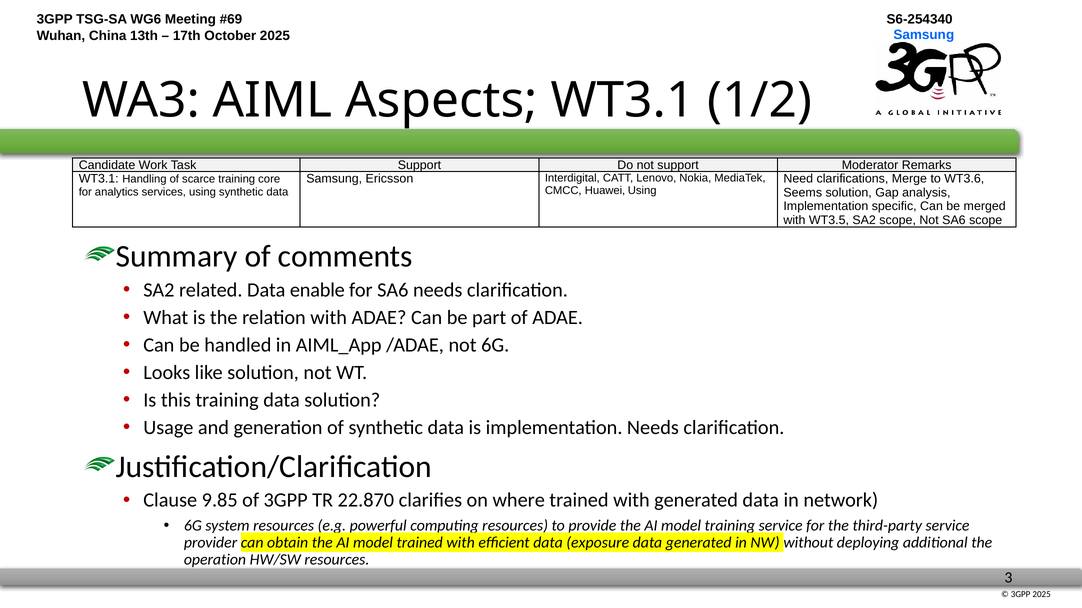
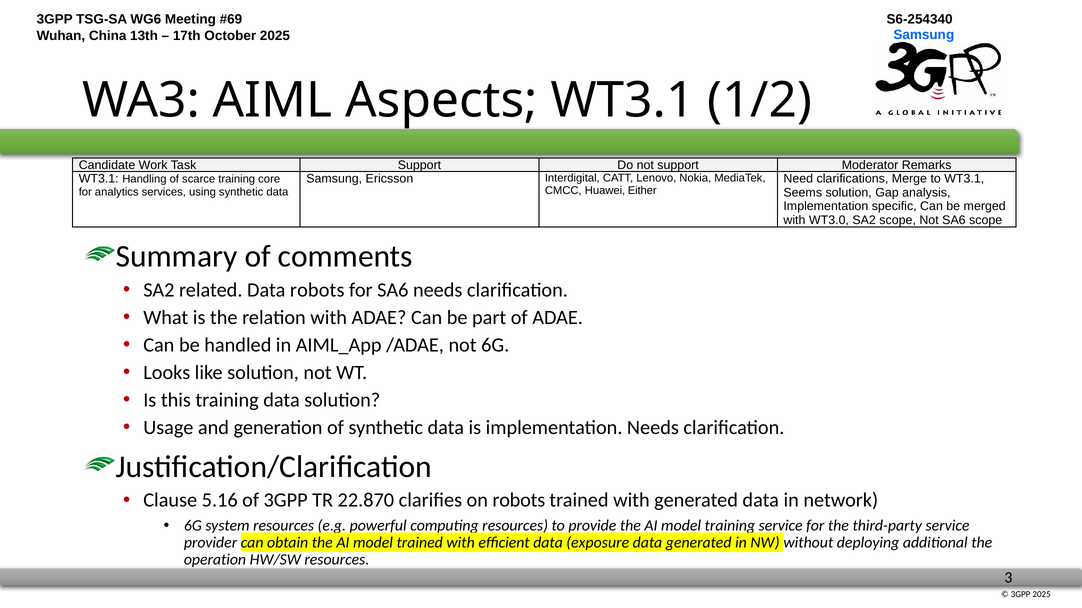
to WT3.6: WT3.6 -> WT3.1
Huawei Using: Using -> Either
WT3.5: WT3.5 -> WT3.0
Data enable: enable -> robots
9.85: 9.85 -> 5.16
on where: where -> robots
